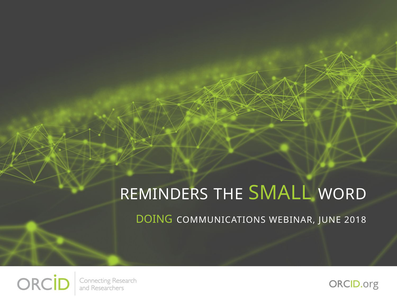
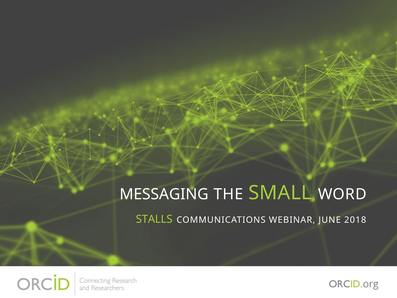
REMINDERS: REMINDERS -> MESSAGING
DOING: DOING -> STALLS
